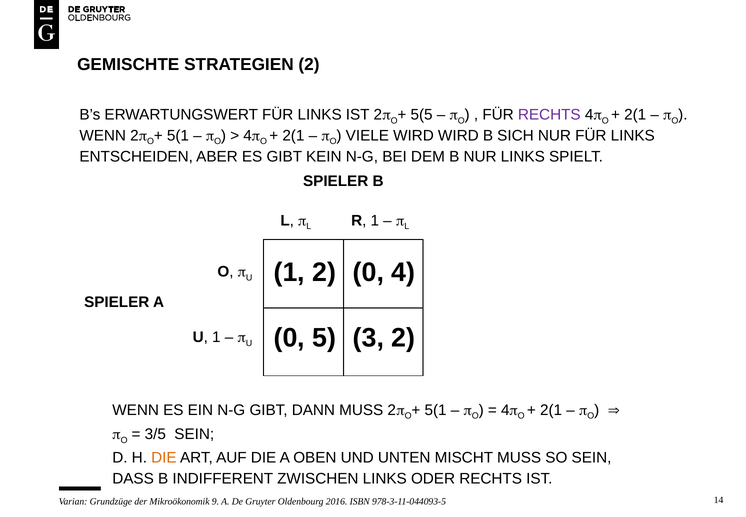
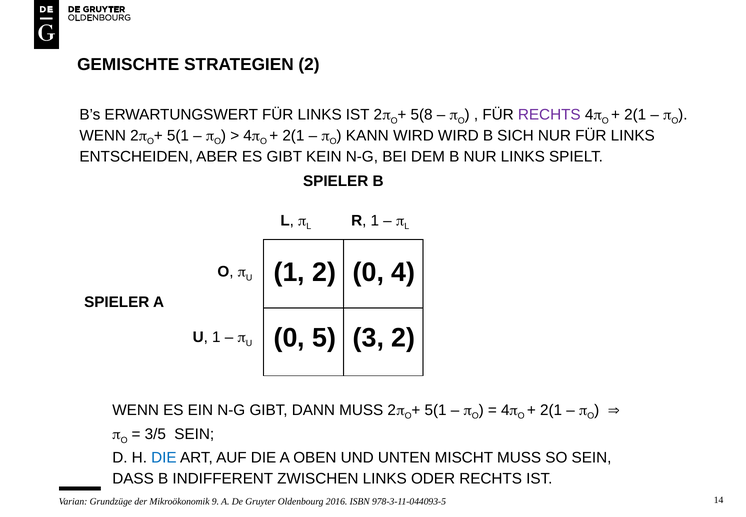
5(5: 5(5 -> 5(8
VIELE: VIELE -> KANN
DIE at (164, 457) colour: orange -> blue
